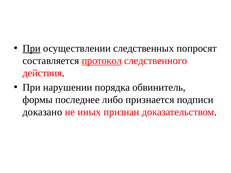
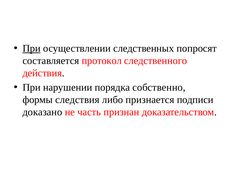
протокол underline: present -> none
обвинитель: обвинитель -> собственно
последнее: последнее -> следствия
иных: иных -> часть
